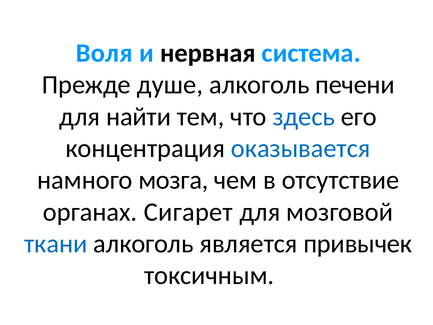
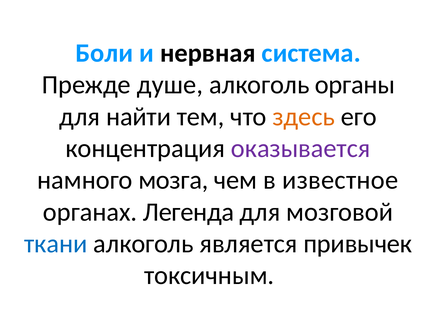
Воля: Воля -> Боли
печени: печени -> органы
здесь colour: blue -> orange
оказывается colour: blue -> purple
отсутствие: отсутствие -> известное
Сигарет: Сигарет -> Легенда
